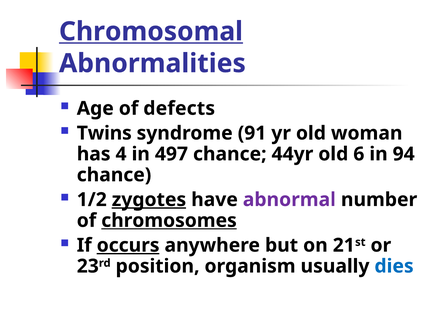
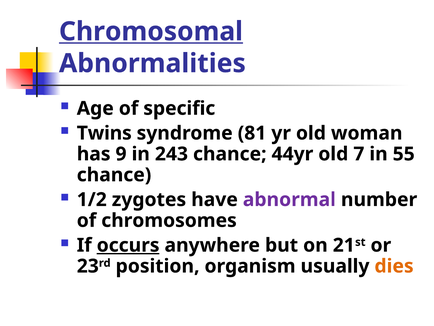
defects: defects -> specific
91: 91 -> 81
4: 4 -> 9
497: 497 -> 243
6: 6 -> 7
94: 94 -> 55
zygotes underline: present -> none
chromosomes underline: present -> none
dies colour: blue -> orange
